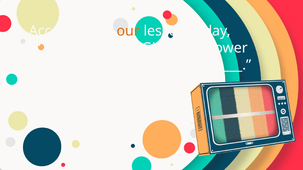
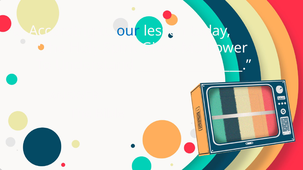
our colour: orange -> blue
